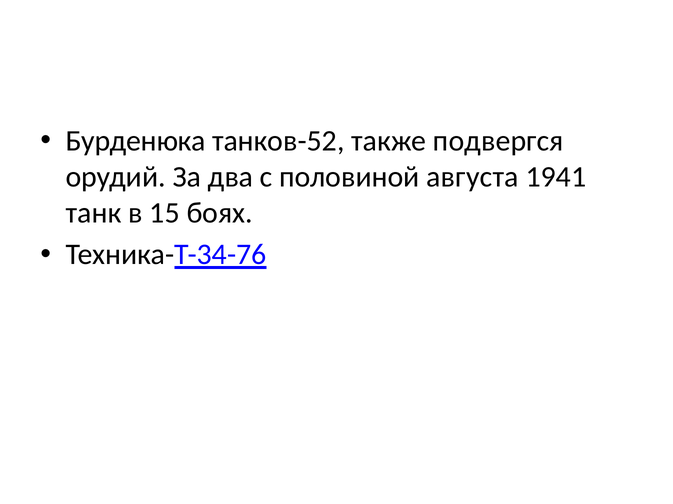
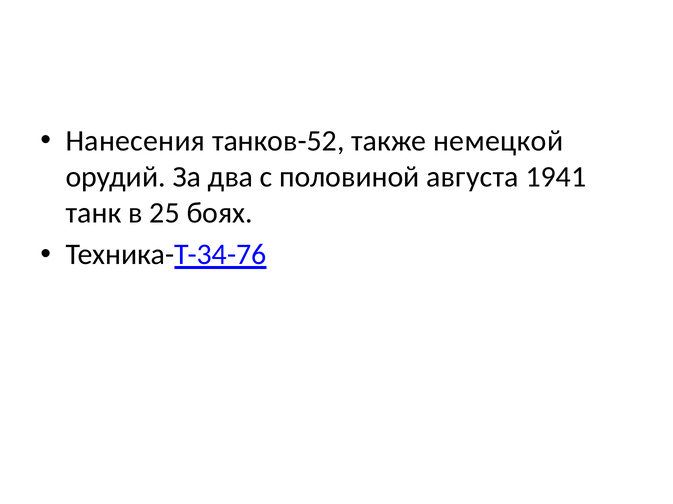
Бурденюка: Бурденюка -> Нанесения
подвергся: подвергся -> немецкой
15: 15 -> 25
